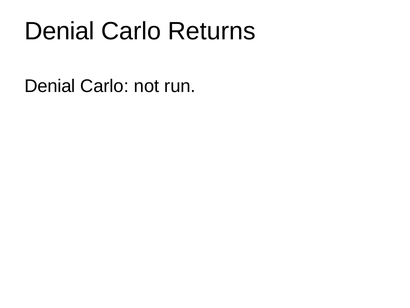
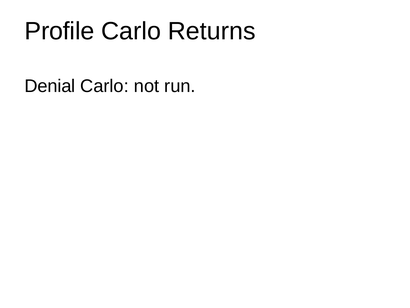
Denial at (59, 31): Denial -> Profile
